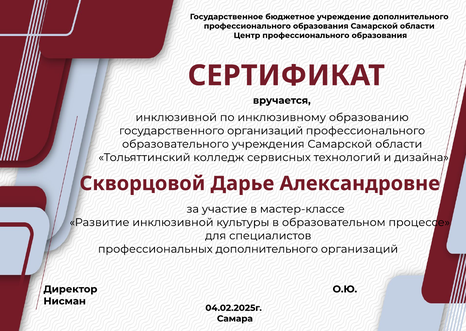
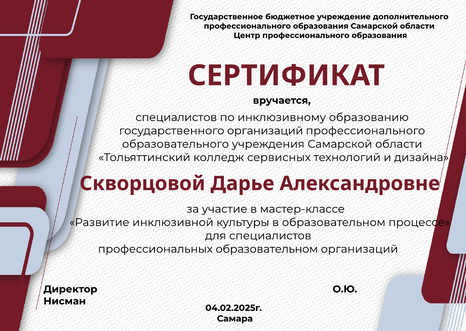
инклюзивной at (176, 118): инклюзивной -> специалистов
профессиональных дополнительного: дополнительного -> образовательном
